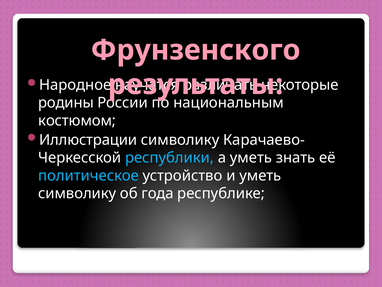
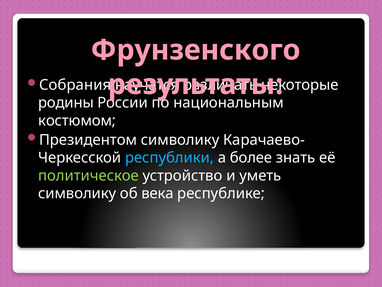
Народное: Народное -> Собрания
Иллюстрации: Иллюстрации -> Президентом
а уметь: уметь -> более
политическое colour: light blue -> light green
года: года -> века
